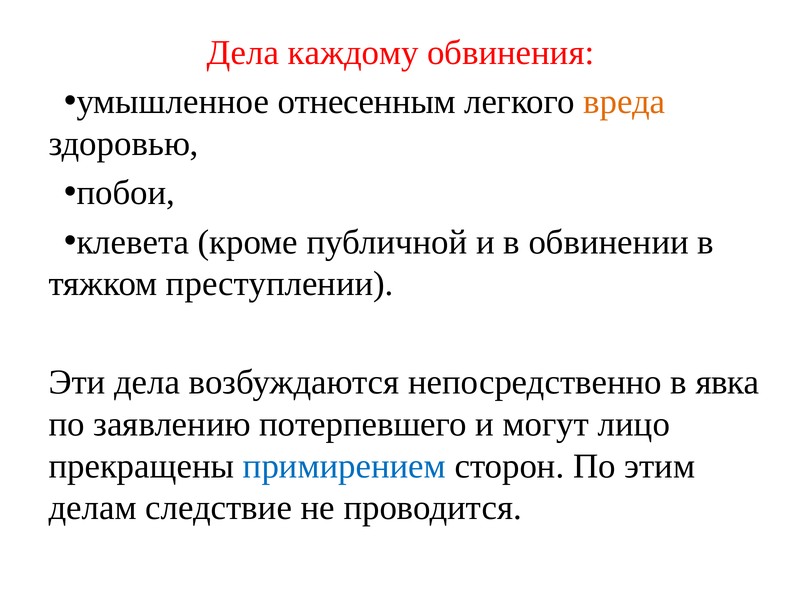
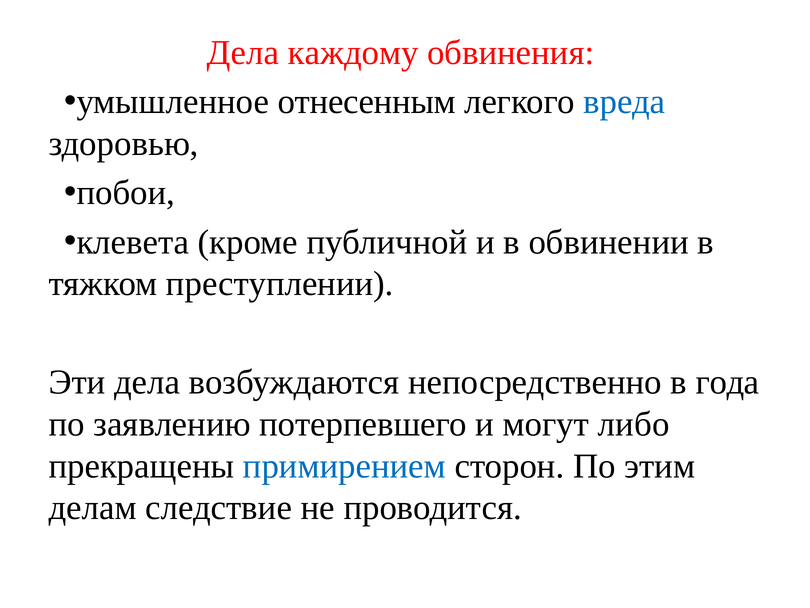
вреда colour: orange -> blue
явка: явка -> года
лицо: лицо -> либо
